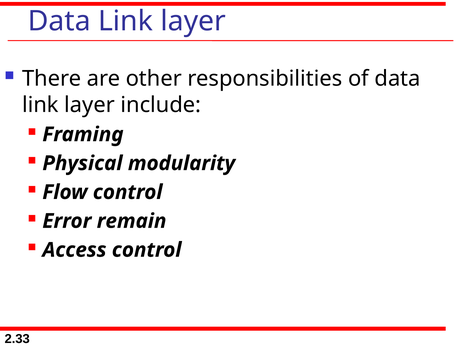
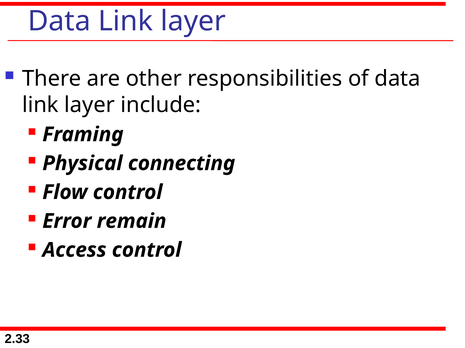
modularity: modularity -> connecting
